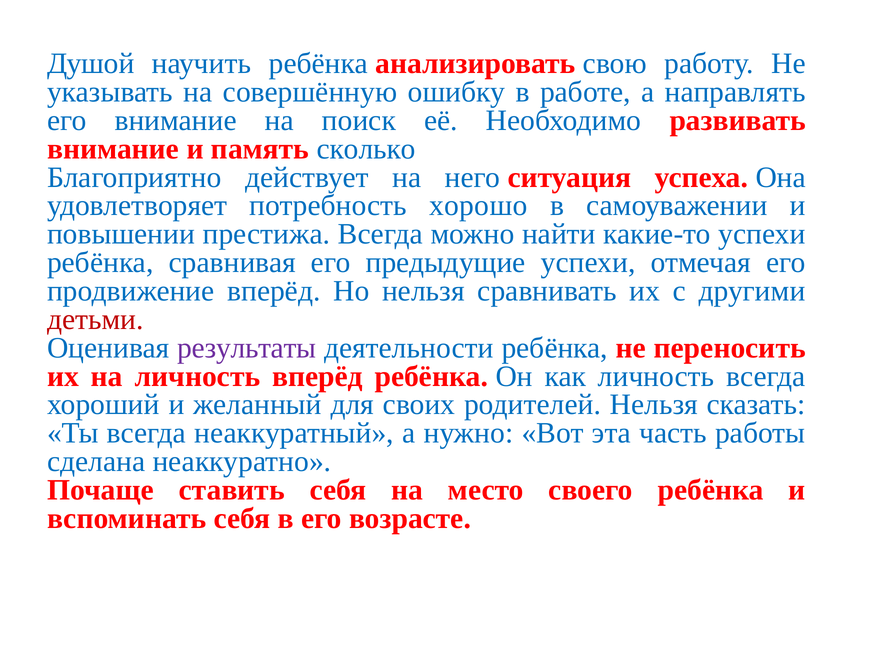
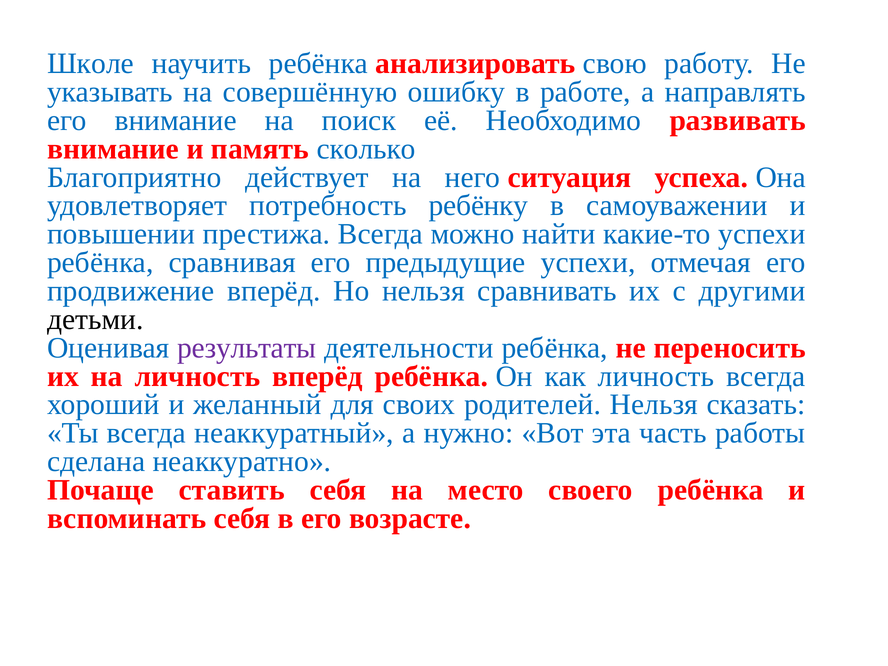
Душой: Душой -> Школе
хорошо: хорошо -> ребёнку
детьми colour: red -> black
